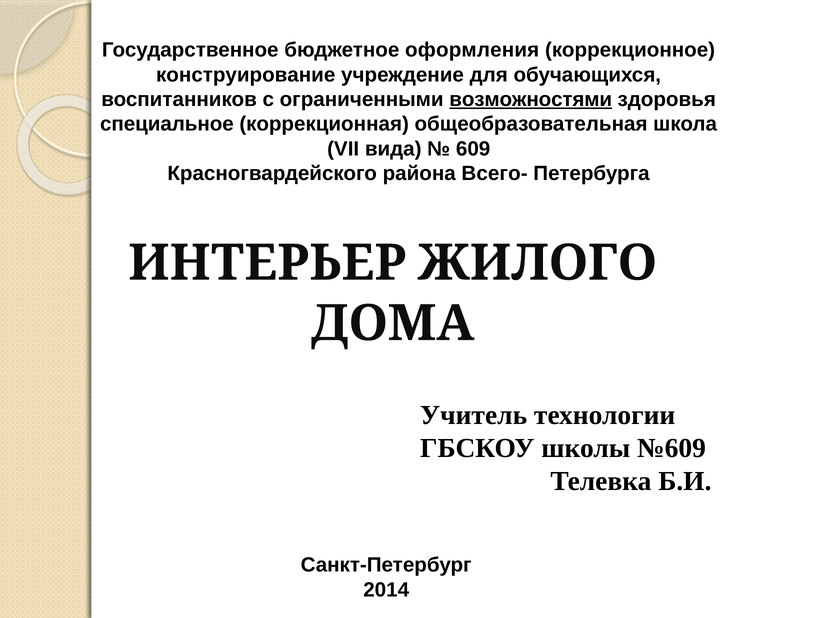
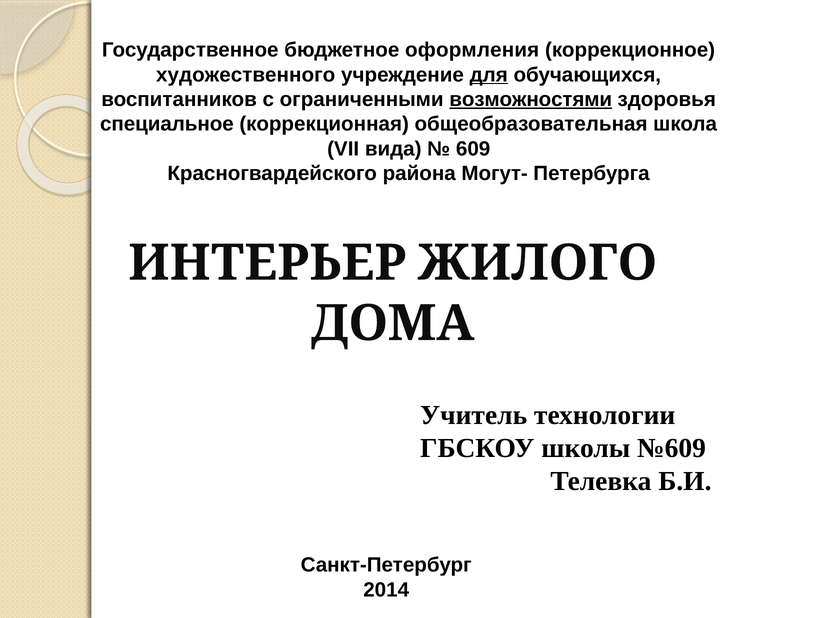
конструирование: конструирование -> художественного
для underline: none -> present
Всего-: Всего- -> Могут-
